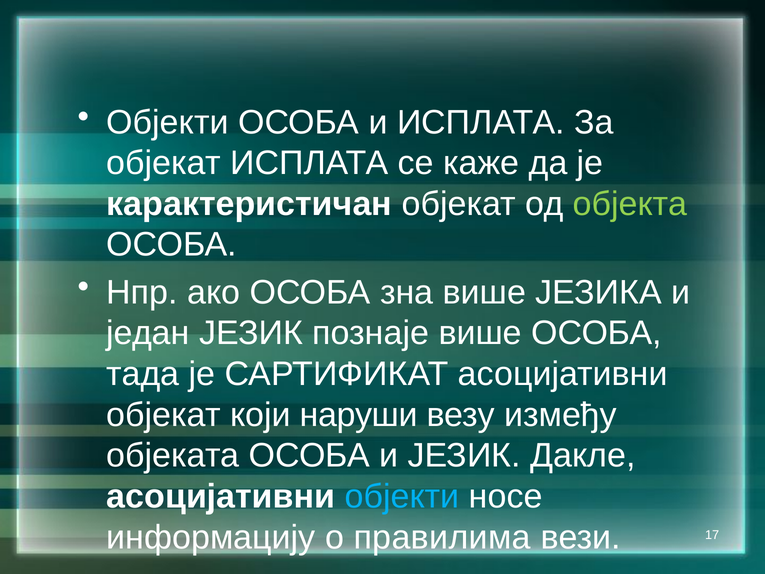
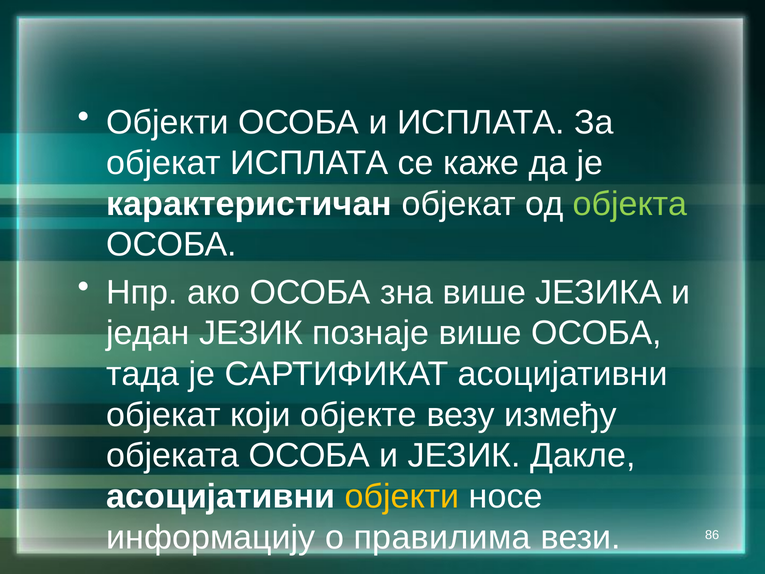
наруши: наруши -> објекте
објекти at (402, 496) colour: light blue -> yellow
17: 17 -> 86
